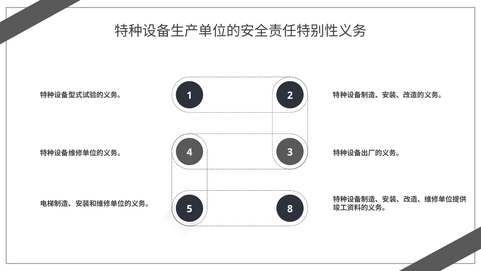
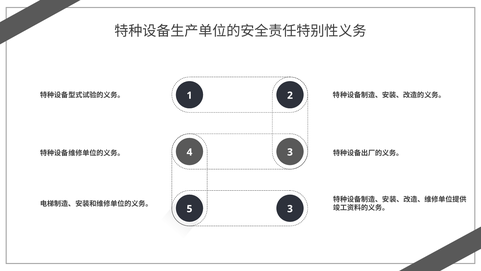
5 8: 8 -> 3
